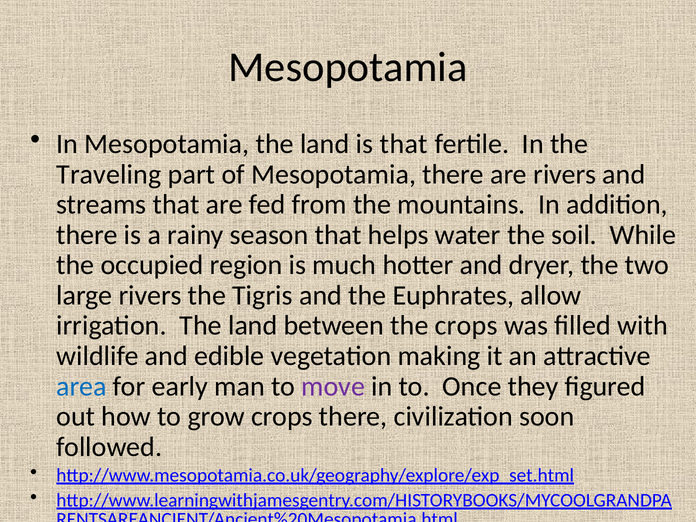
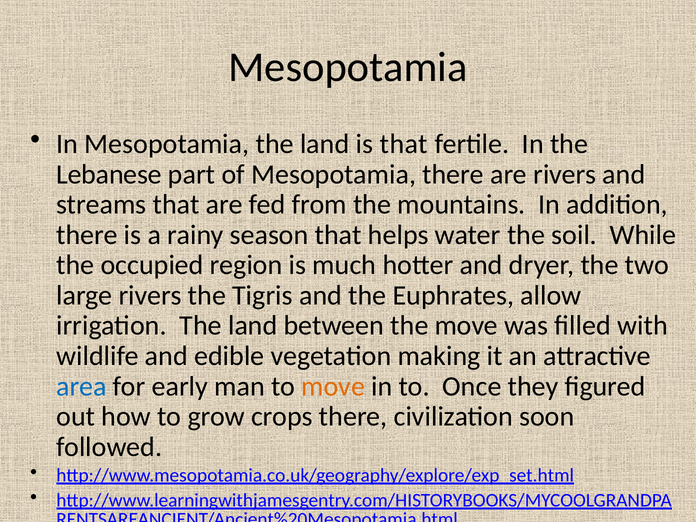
Traveling: Traveling -> Lebanese
the crops: crops -> move
move at (333, 386) colour: purple -> orange
